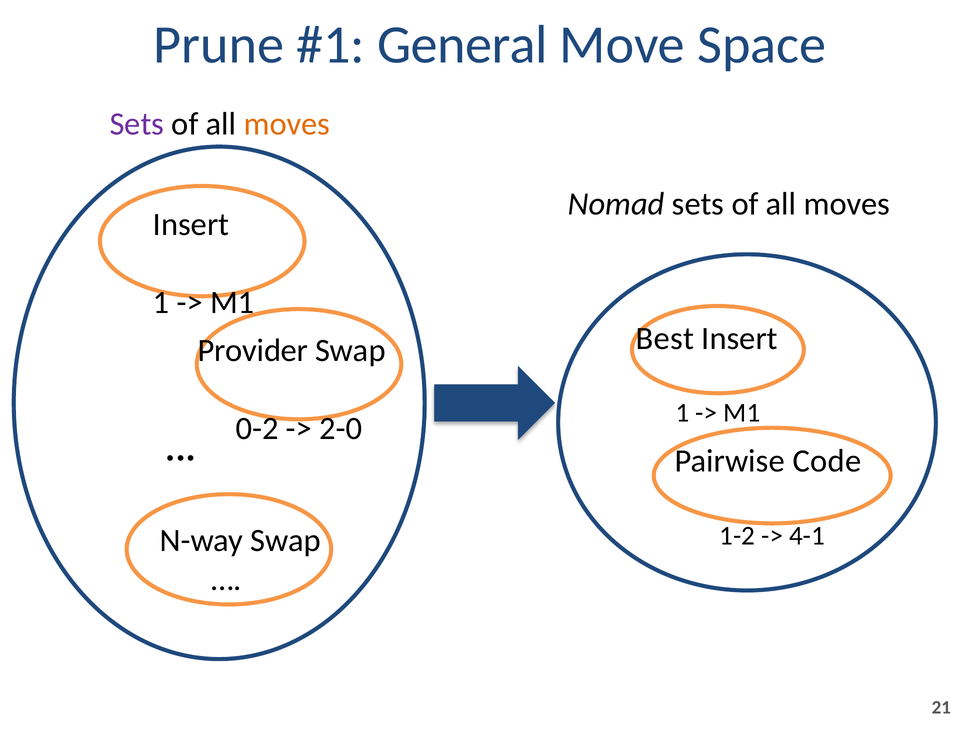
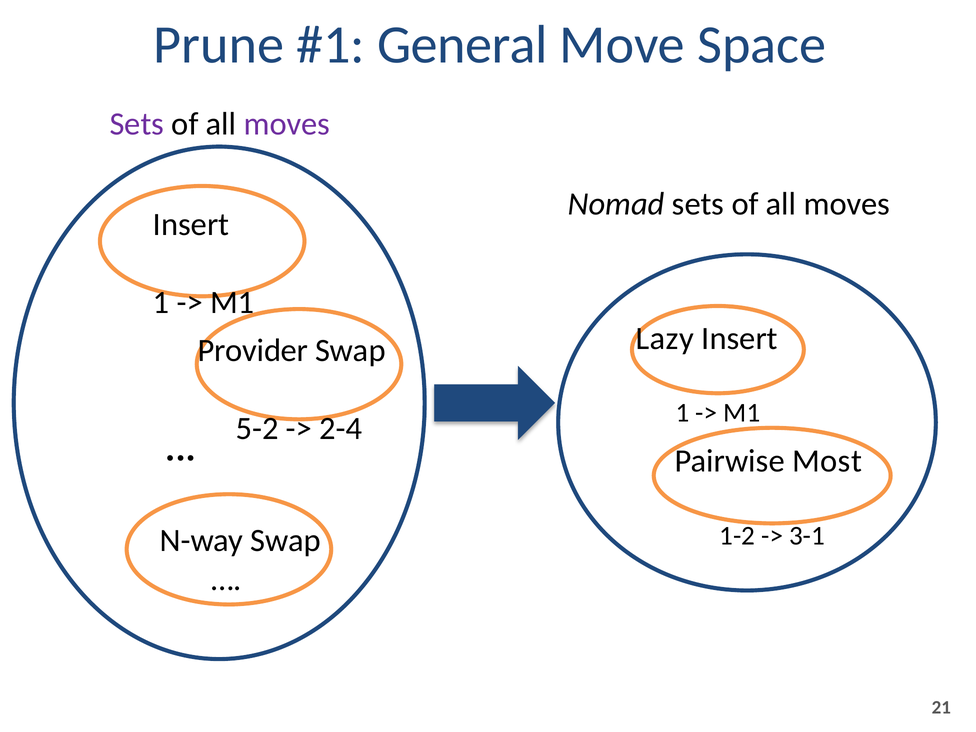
moves at (287, 124) colour: orange -> purple
Best: Best -> Lazy
0-2: 0-2 -> 5-2
2-0: 2-0 -> 2-4
Code: Code -> Most
4-1: 4-1 -> 3-1
